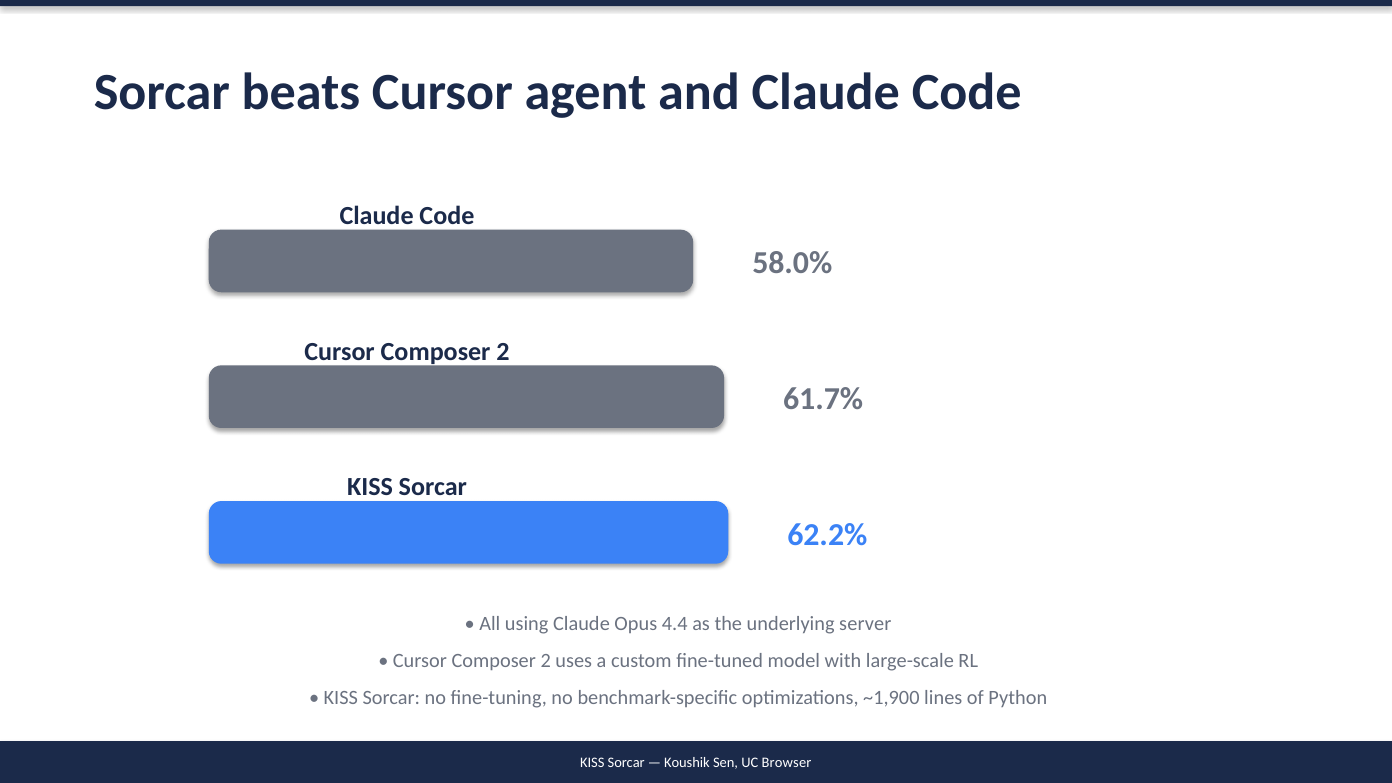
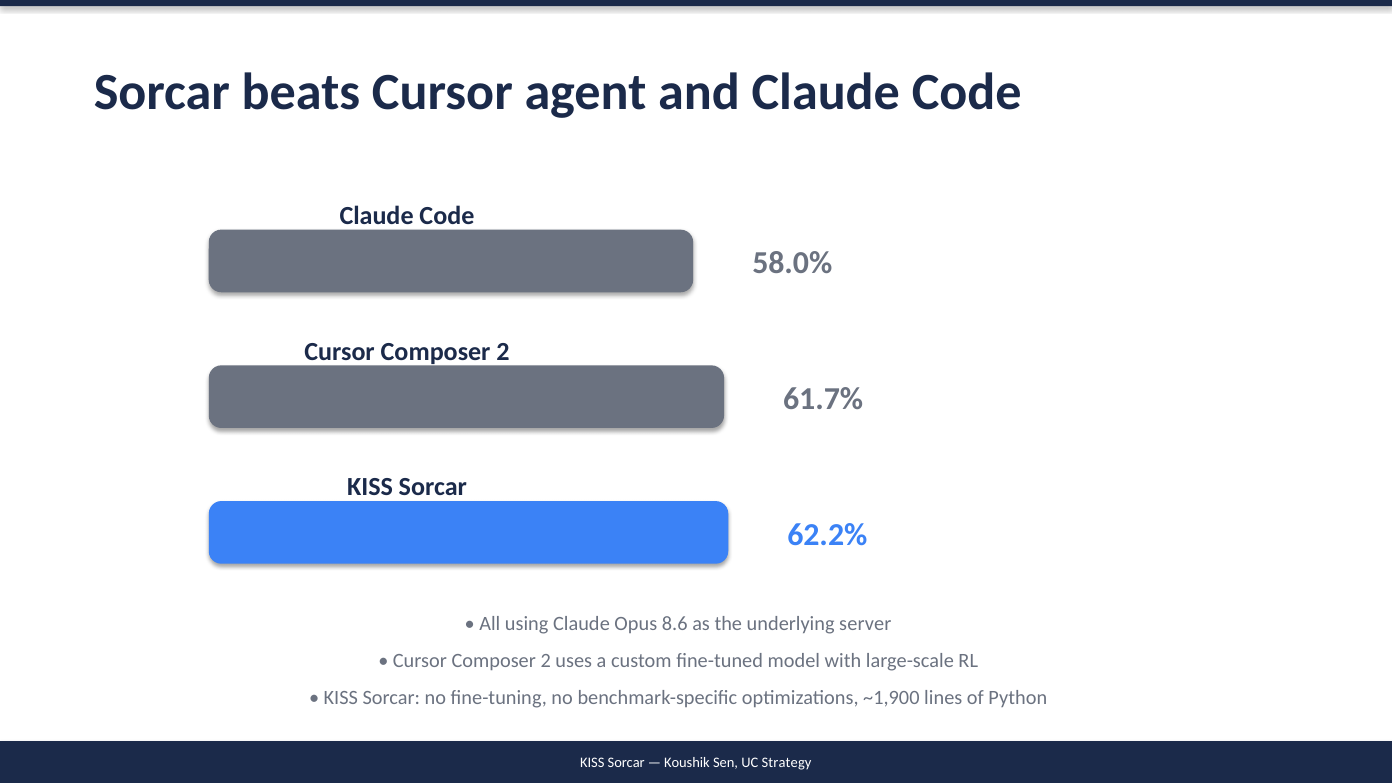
4.4: 4.4 -> 8.6
Browser: Browser -> Strategy
